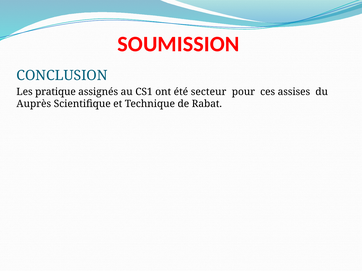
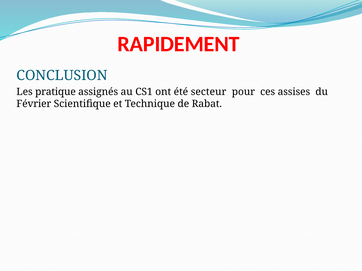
SOUMISSION: SOUMISSION -> RAPIDEMENT
Auprès: Auprès -> Février
